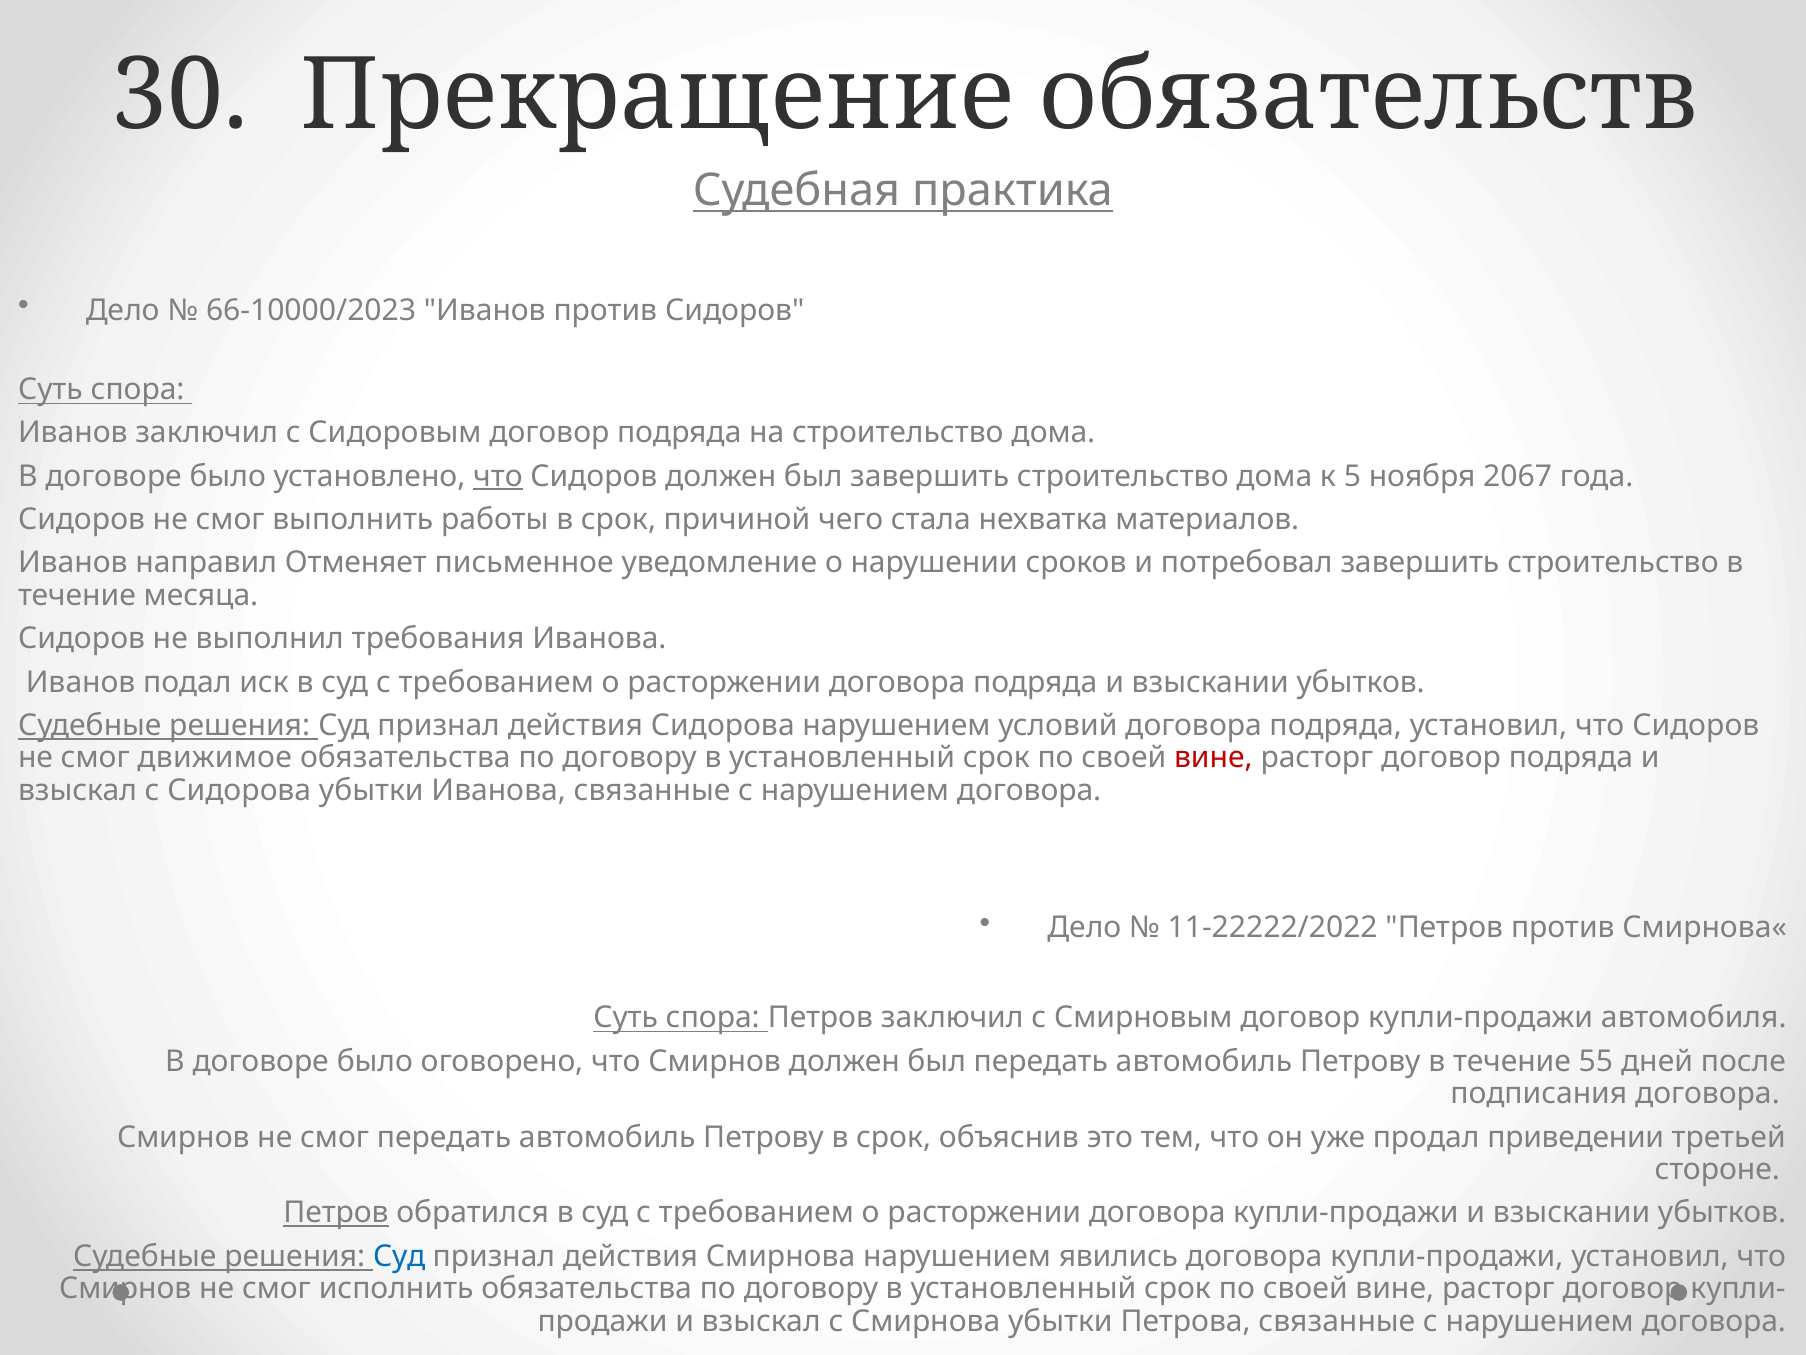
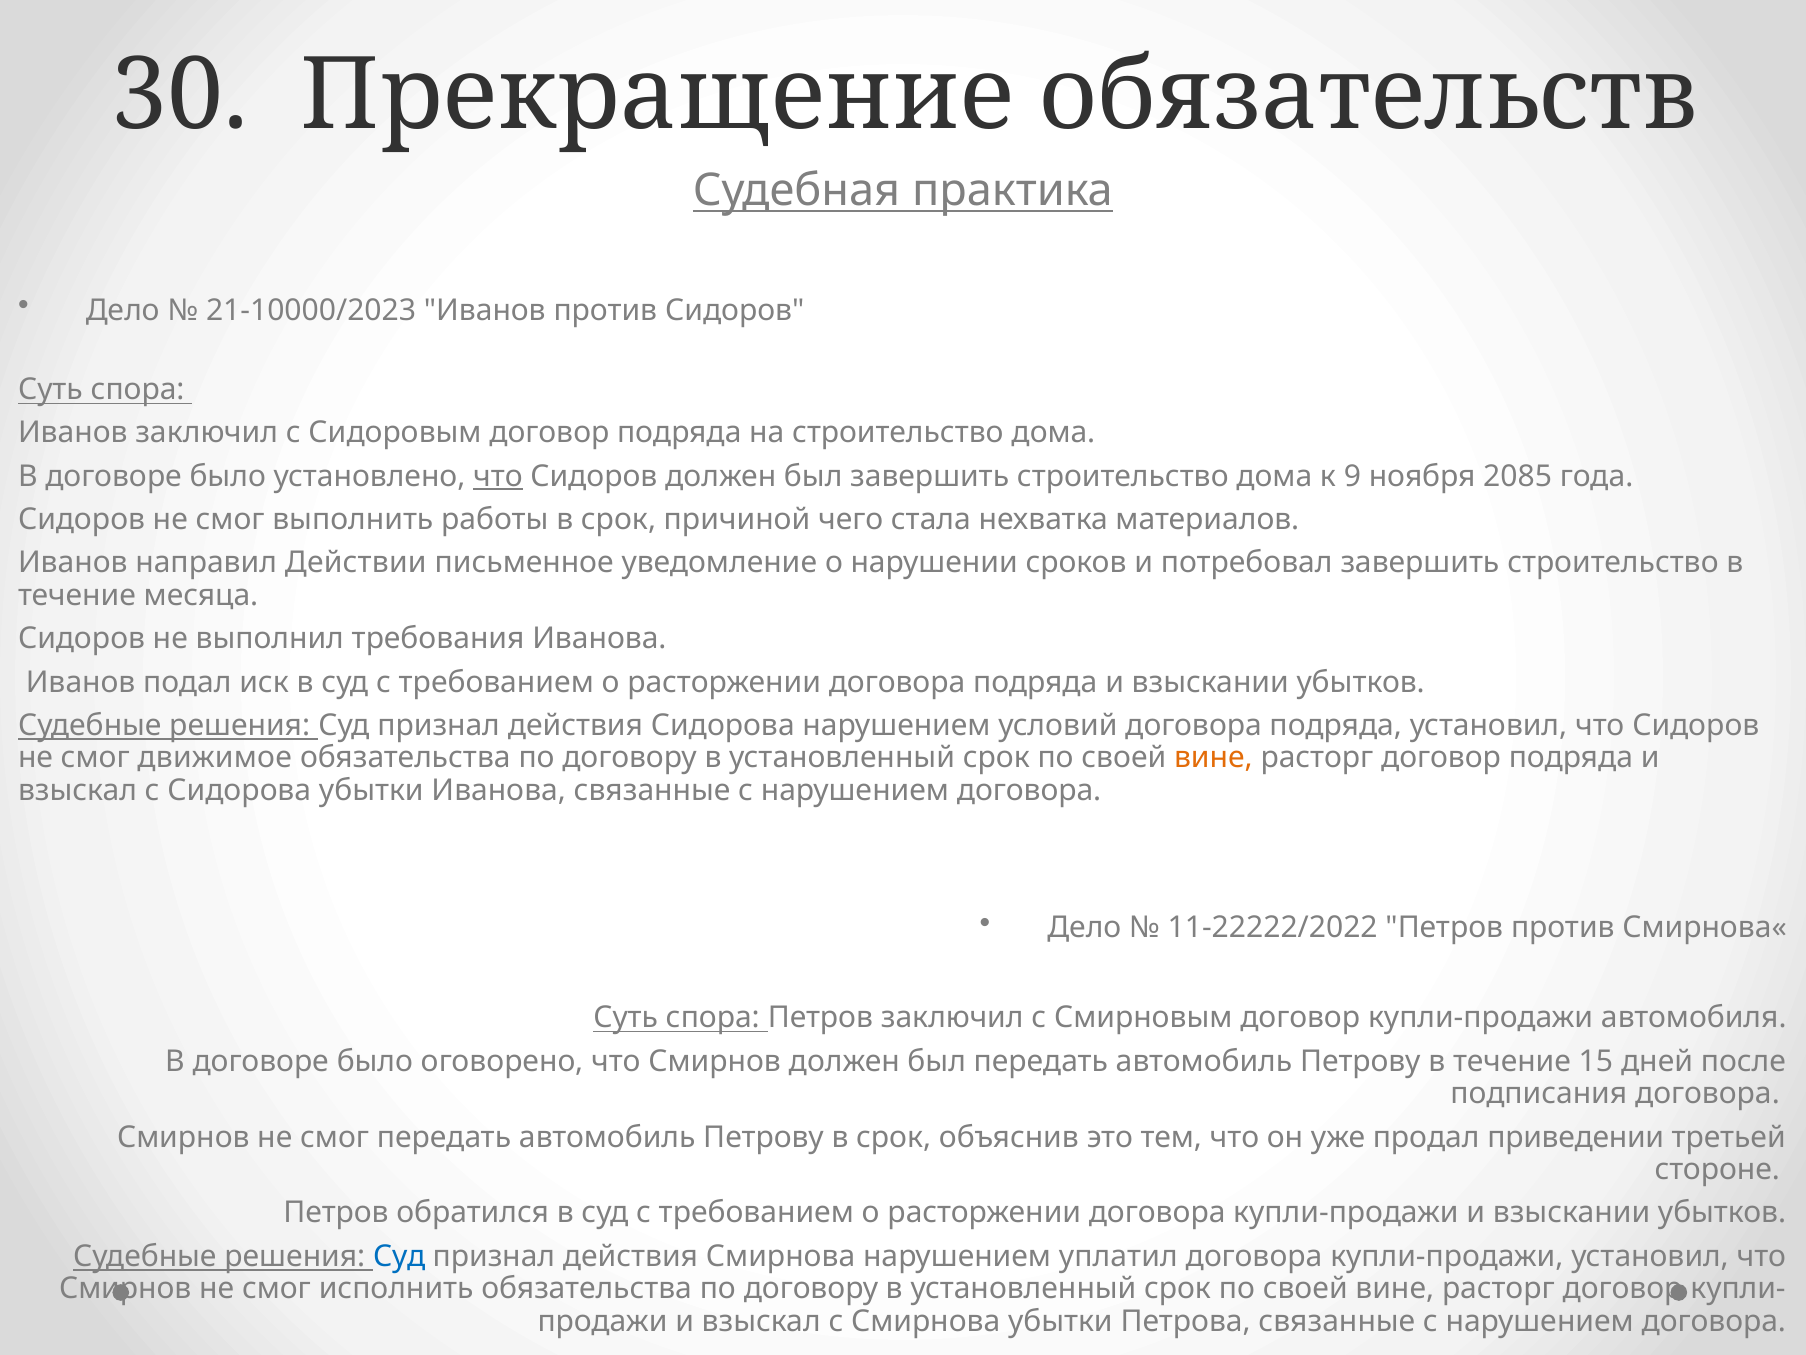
66-10000/2023: 66-10000/2023 -> 21-10000/2023
5: 5 -> 9
2067: 2067 -> 2085
Отменяет: Отменяет -> Действии
вине at (1213, 758) colour: red -> orange
55: 55 -> 15
Петров at (336, 1212) underline: present -> none
явились: явились -> уплатил
